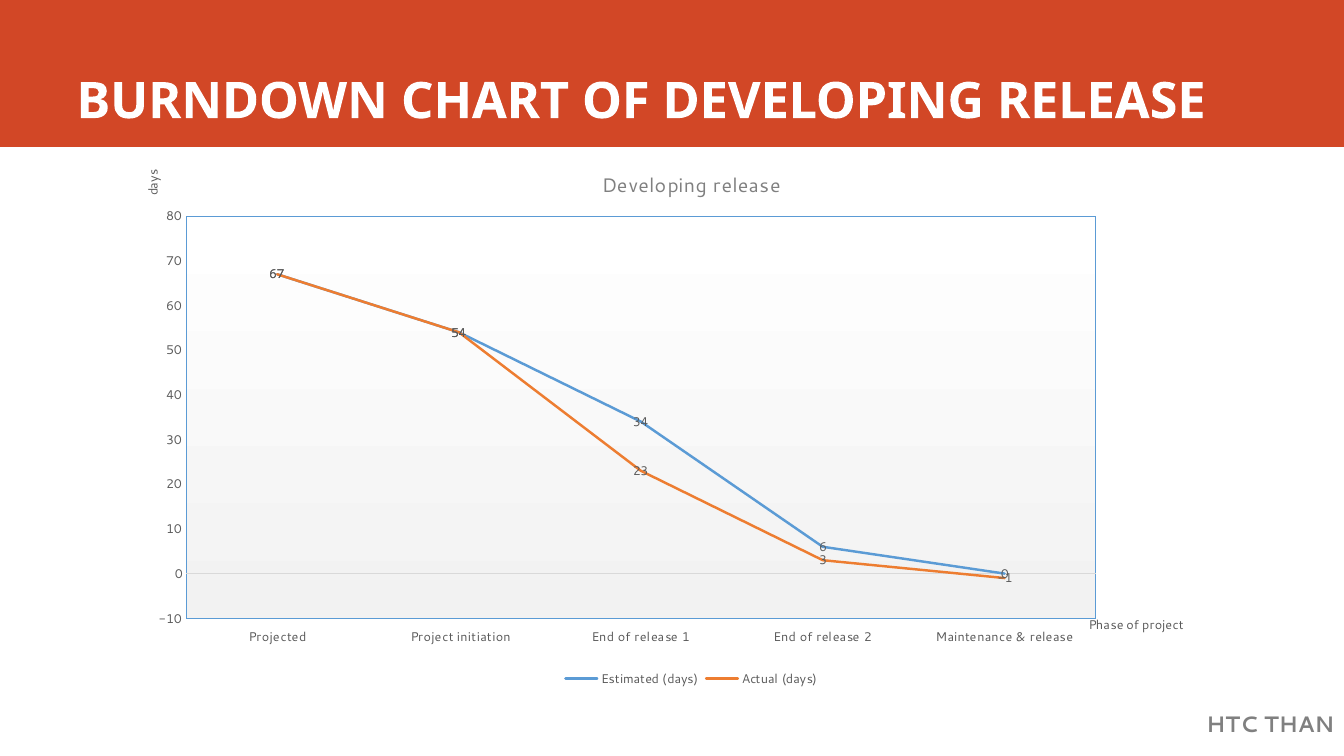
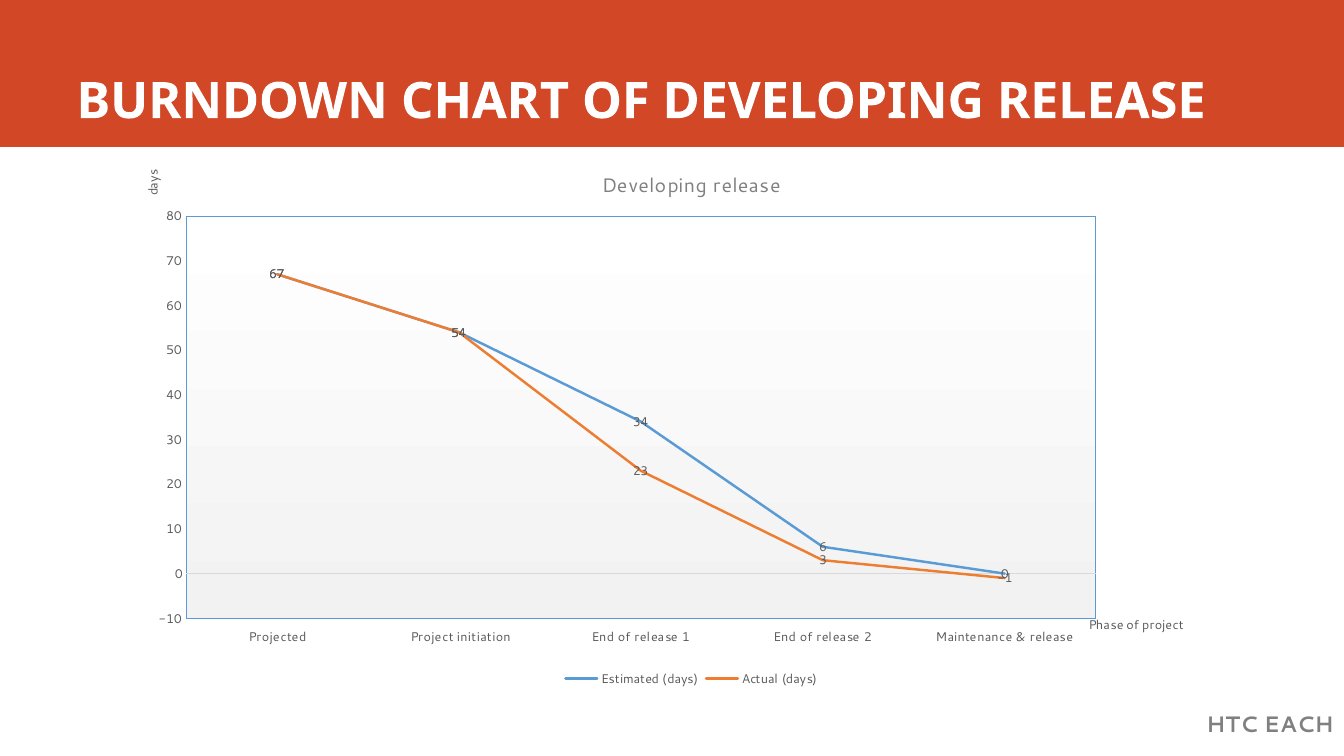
THAN: THAN -> EACH
